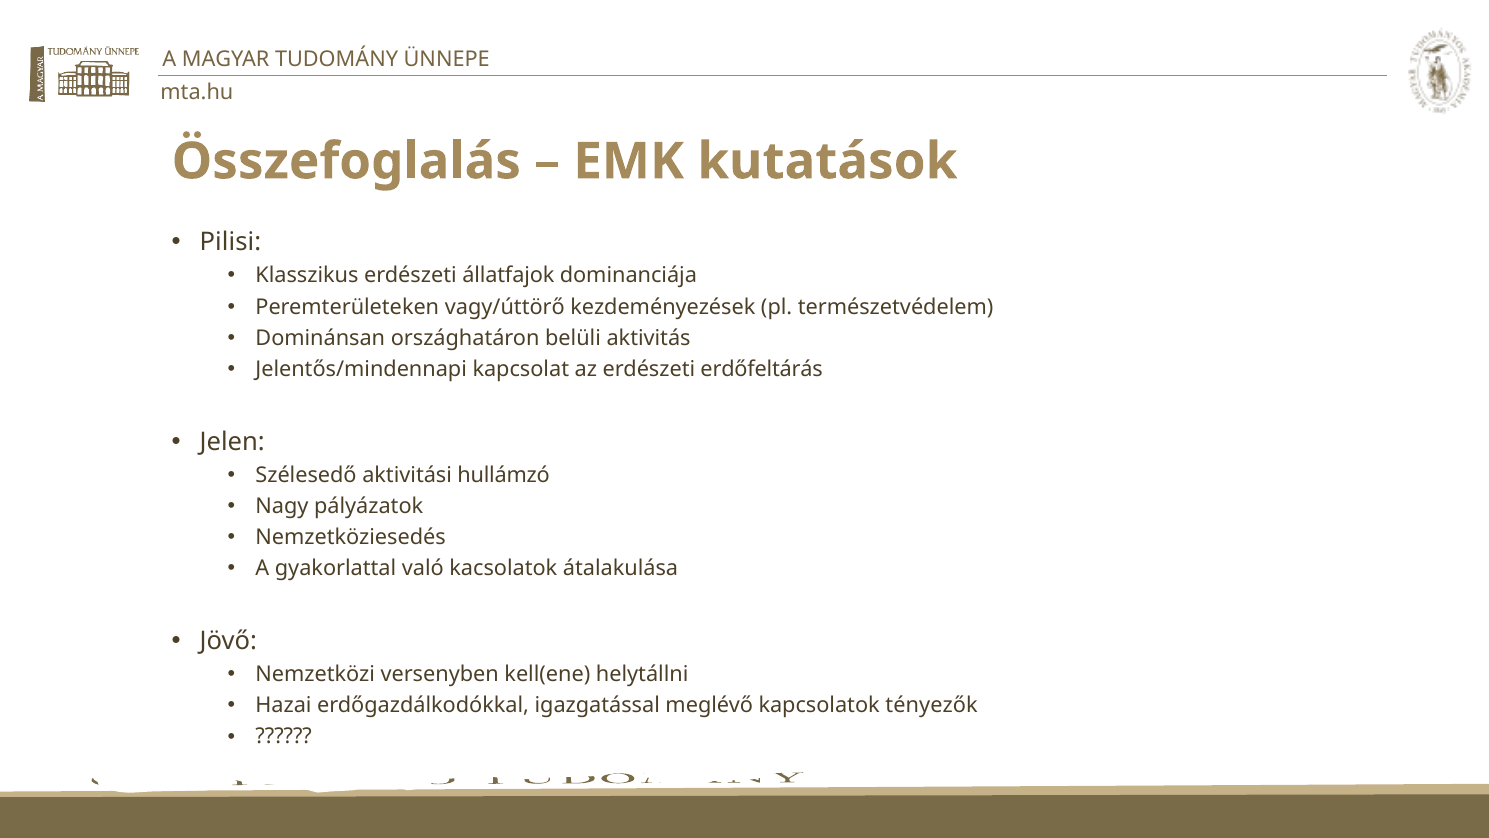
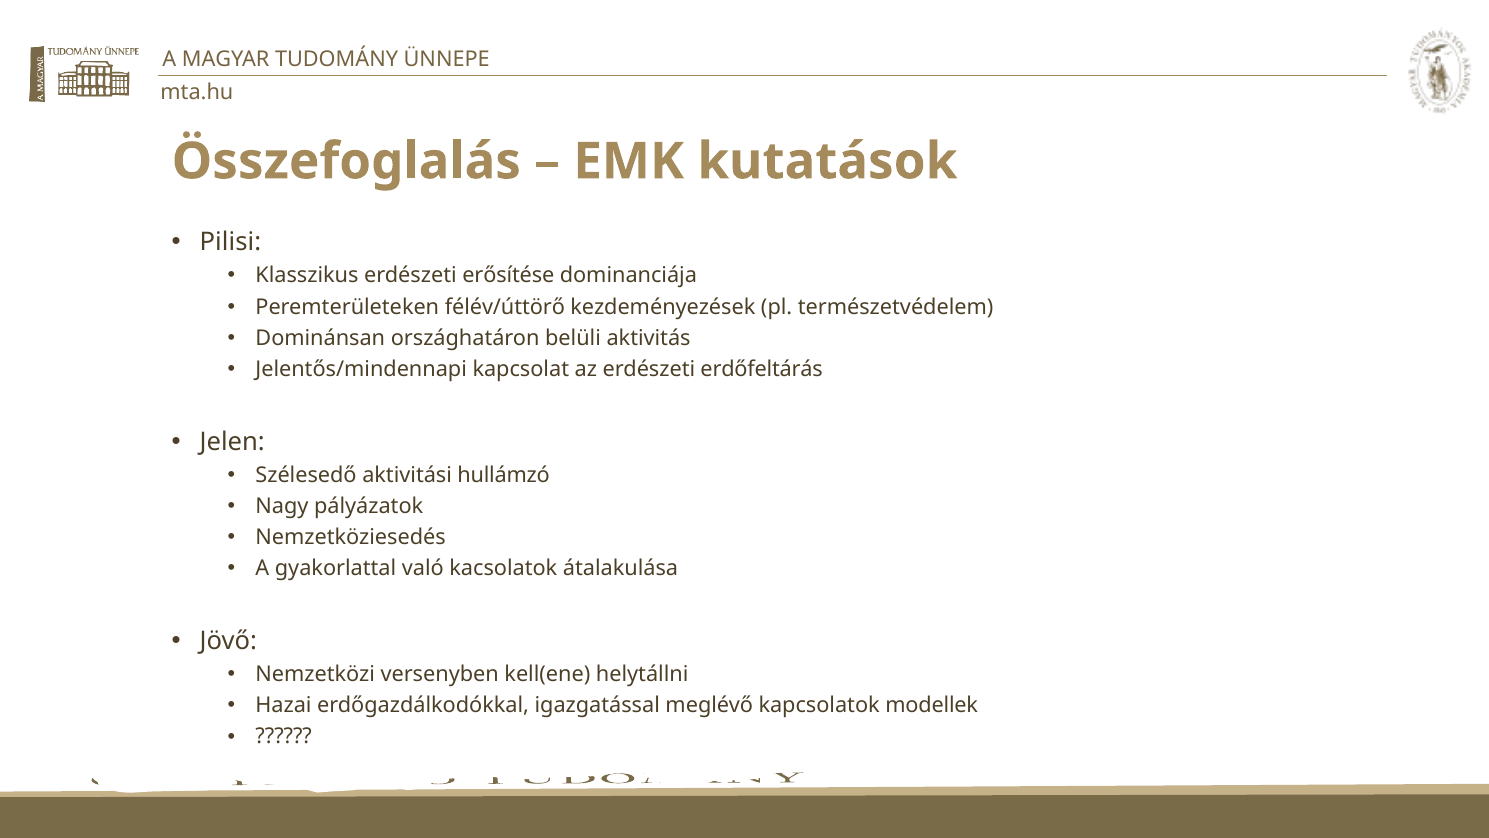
állatfajok: állatfajok -> erősítése
vagy/úttörő: vagy/úttörő -> félév/úttörő
tényezők: tényezők -> modellek
